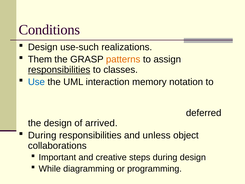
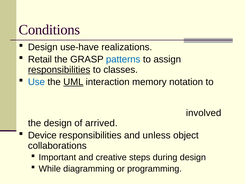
use-such: use-such -> use-have
Them: Them -> Retail
patterns colour: orange -> blue
UML underline: none -> present
deferred: deferred -> involved
During at (42, 135): During -> Device
